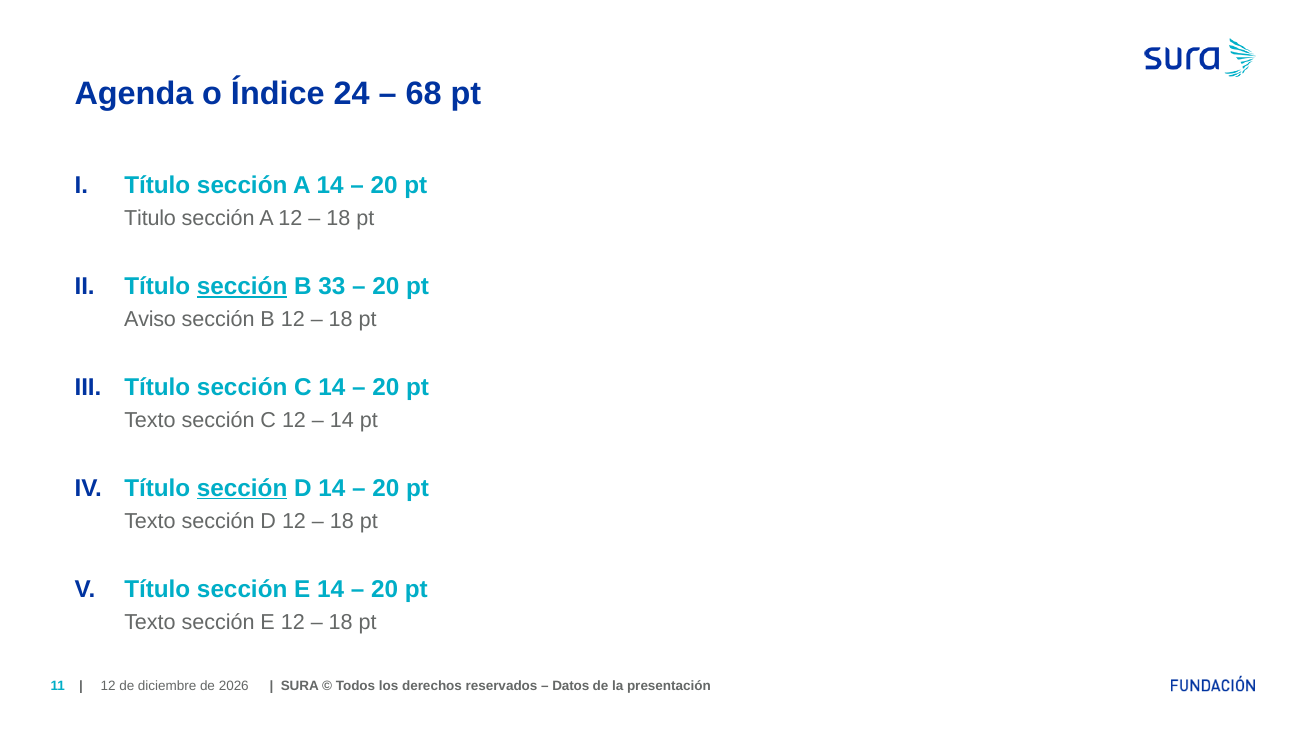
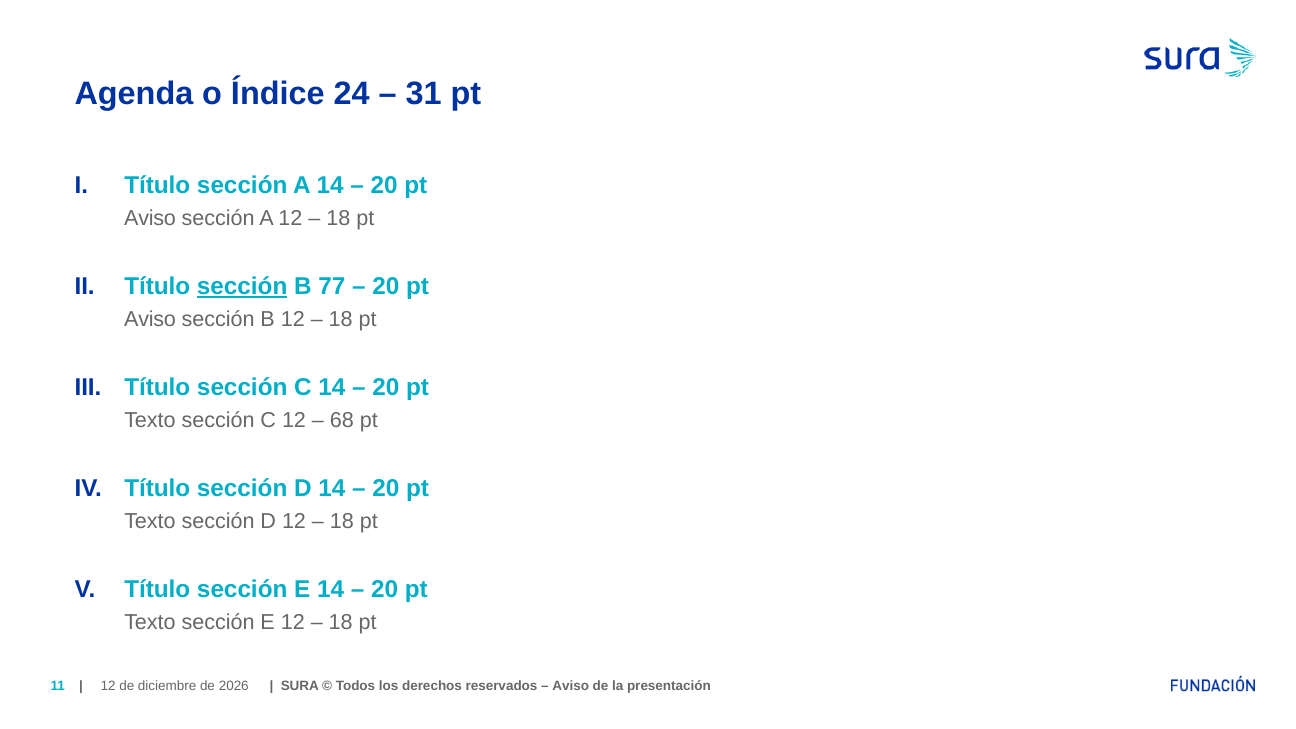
68: 68 -> 31
Titulo at (150, 218): Titulo -> Aviso
33: 33 -> 77
14 at (342, 420): 14 -> 68
sección at (242, 488) underline: present -> none
Datos at (571, 686): Datos -> Aviso
